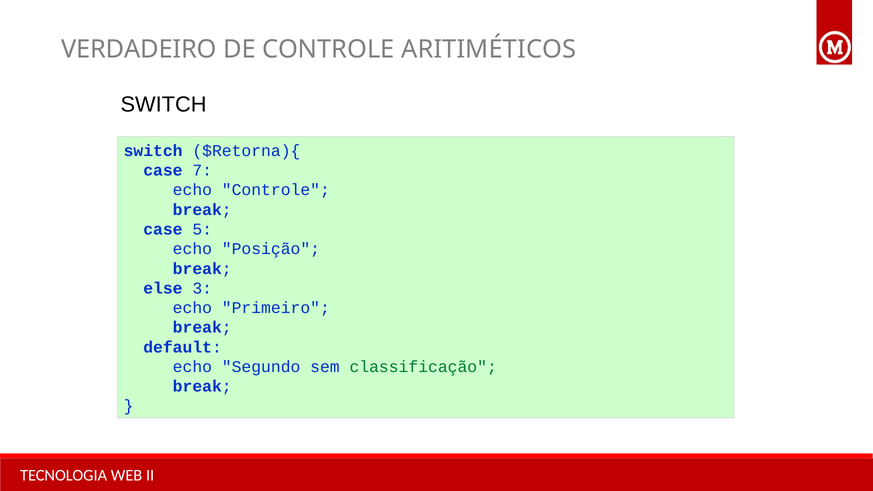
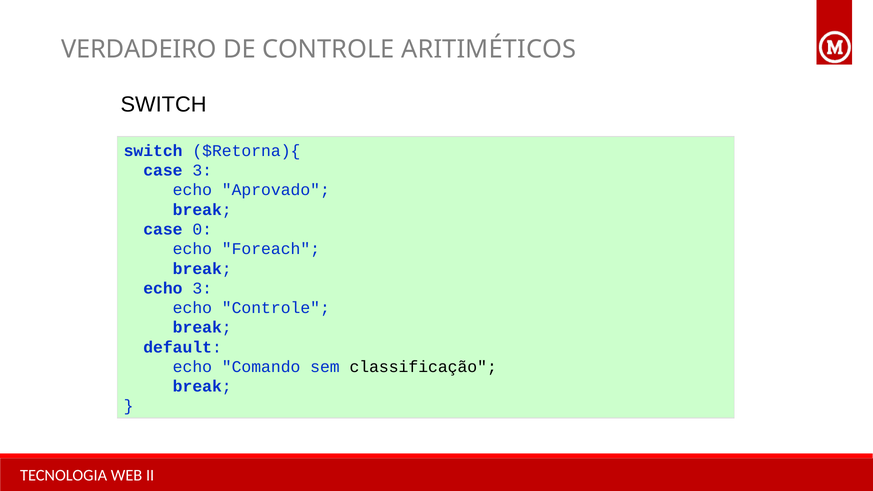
case 7: 7 -> 3
echo Controle: Controle -> Aprovado
5: 5 -> 0
Posição: Posição -> Foreach
else at (163, 288): else -> echo
echo Primeiro: Primeiro -> Controle
Segundo: Segundo -> Comando
classificação colour: green -> black
